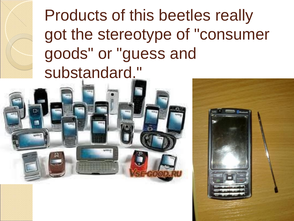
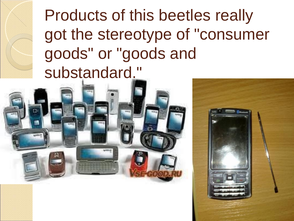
or guess: guess -> goods
